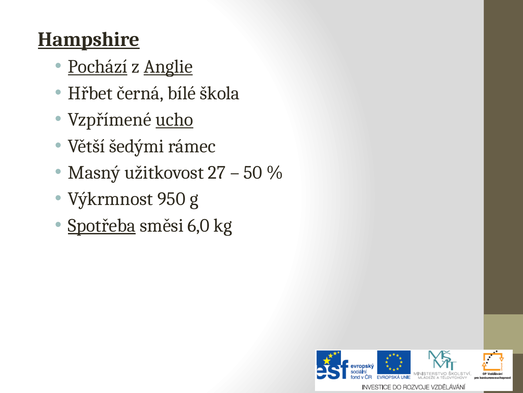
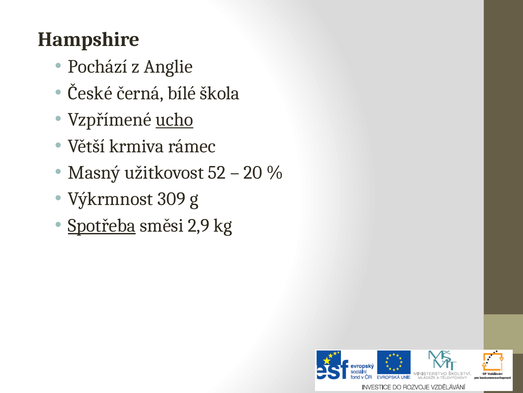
Hampshire underline: present -> none
Pochází underline: present -> none
Anglie underline: present -> none
Hřbet: Hřbet -> České
šedými: šedými -> krmiva
27: 27 -> 52
50: 50 -> 20
950: 950 -> 309
6,0: 6,0 -> 2,9
